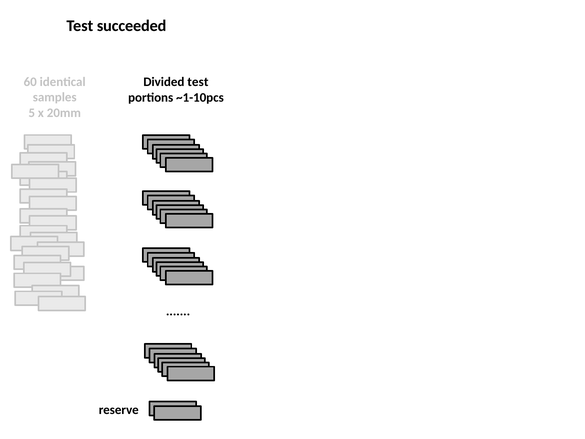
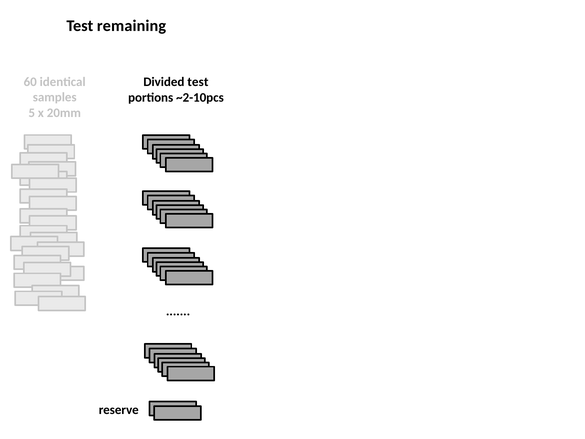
succeeded: succeeded -> remaining
~1-10pcs: ~1-10pcs -> ~2-10pcs
